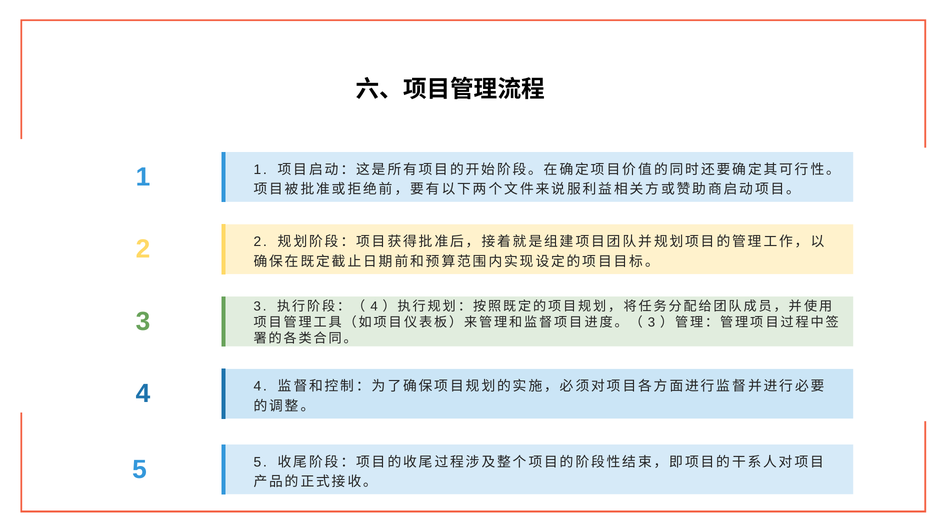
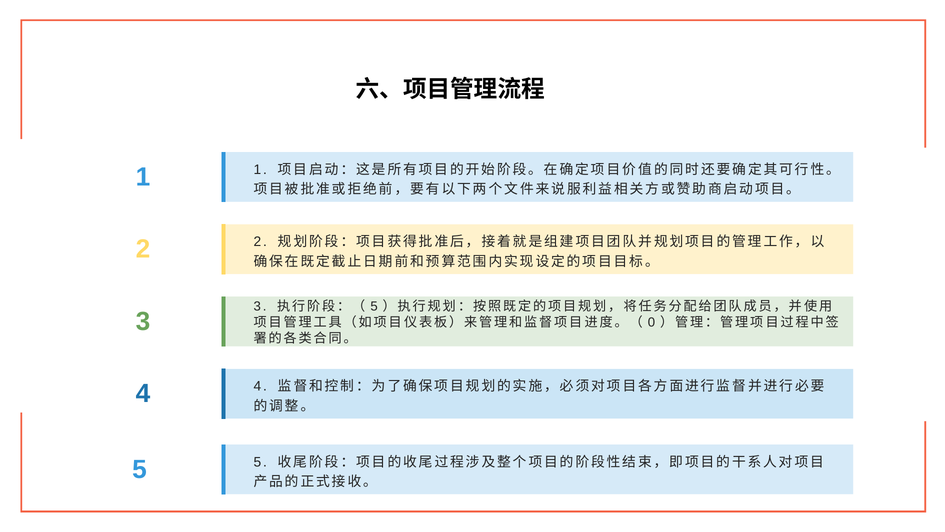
4 at (374, 306): 4 -> 5
3 at (651, 322): 3 -> 0
